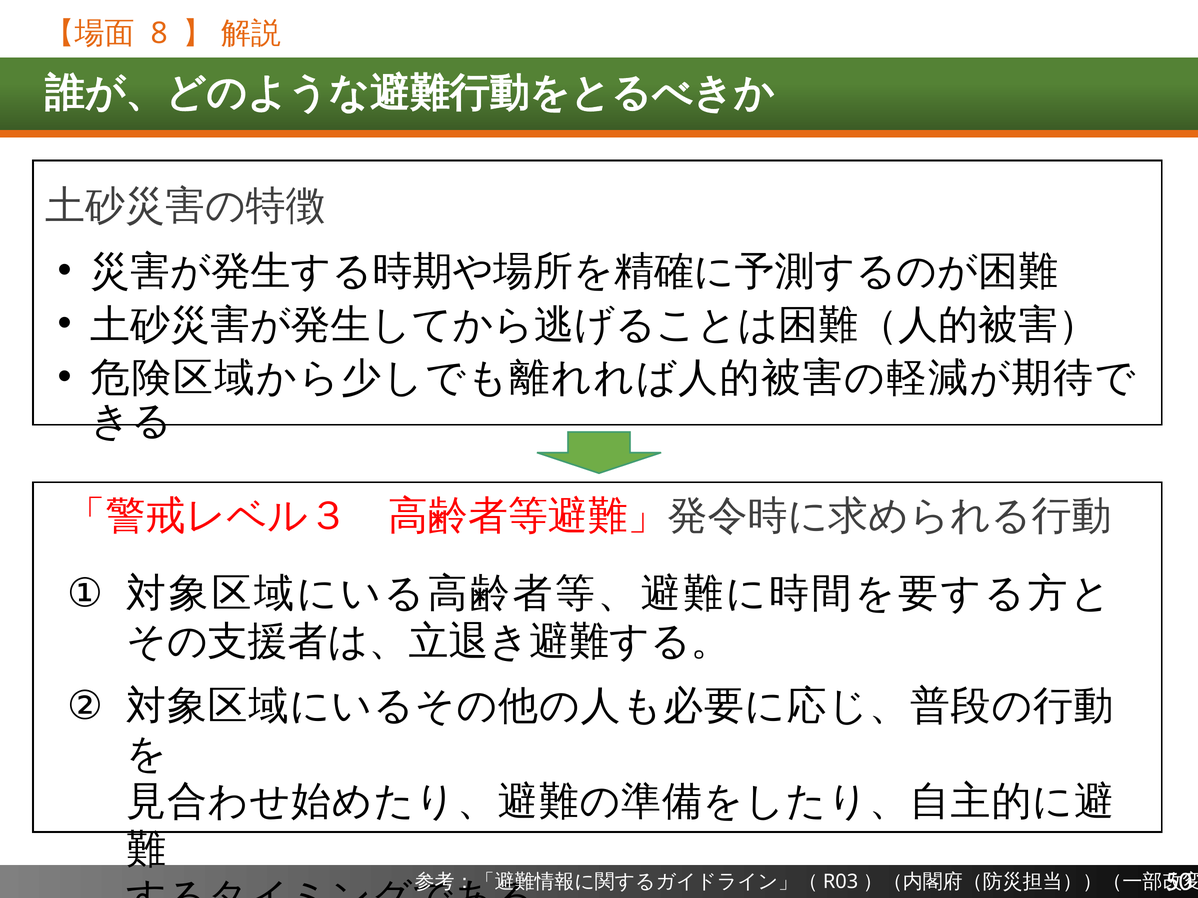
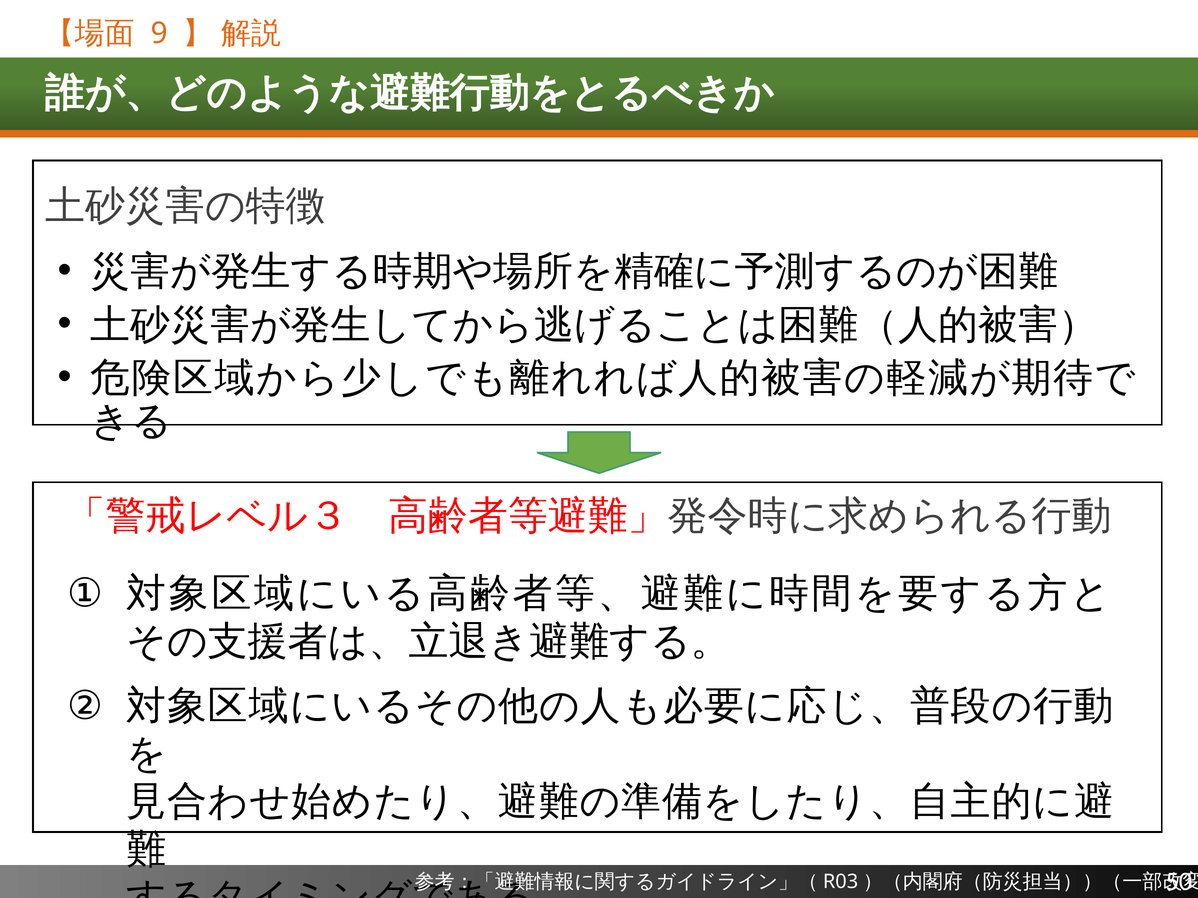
8: 8 -> 9
